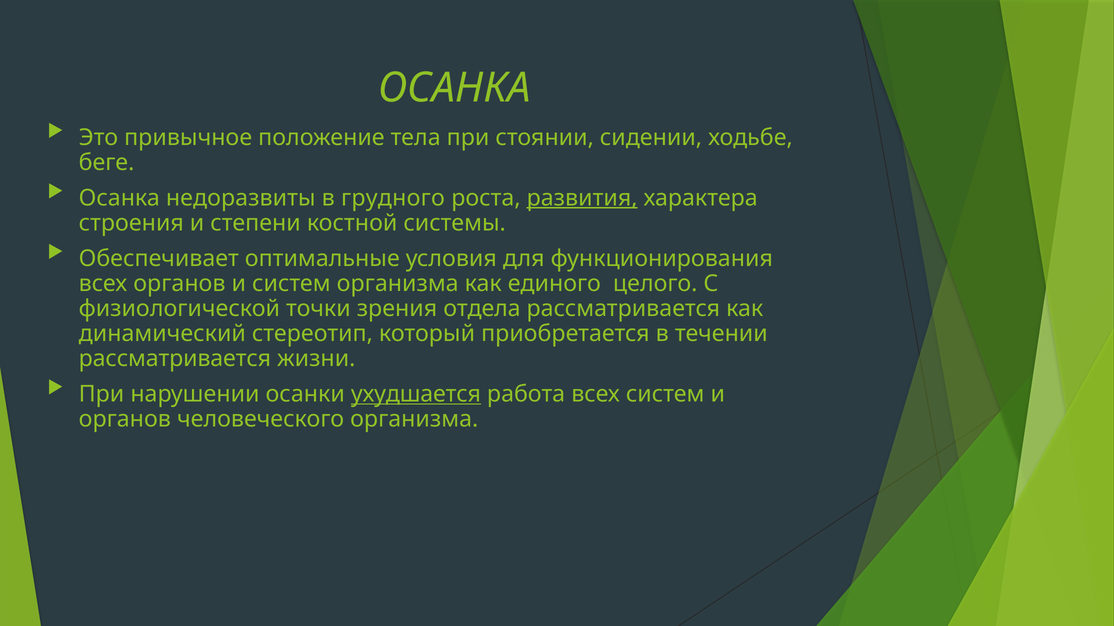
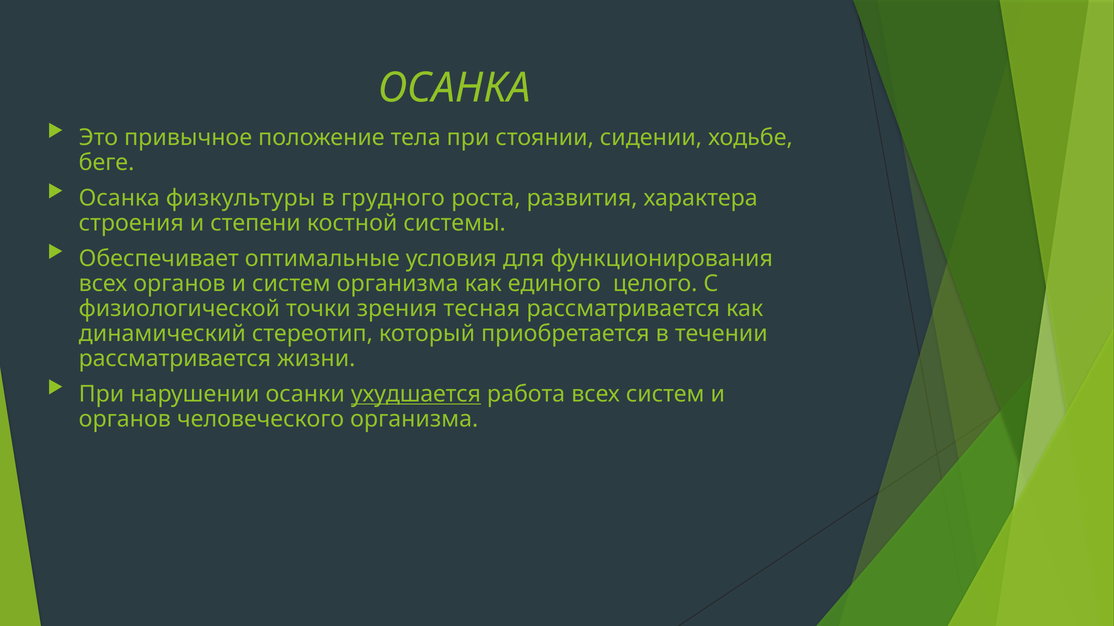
недоразвиты: недоразвиты -> физкультуры
развития underline: present -> none
отдела: отдела -> тесная
